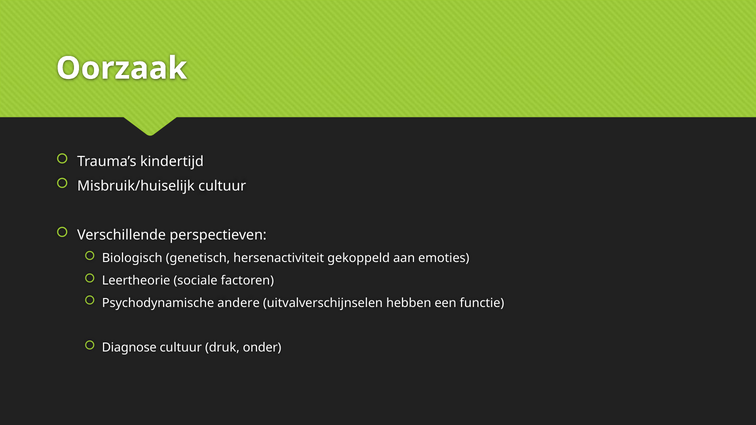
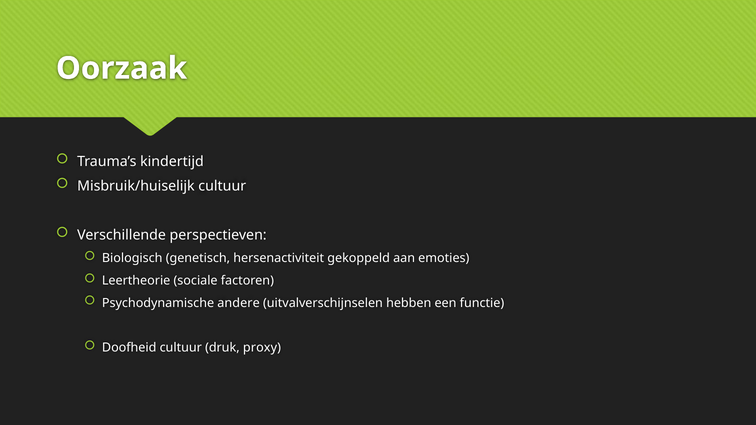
Diagnose: Diagnose -> Doofheid
onder: onder -> proxy
